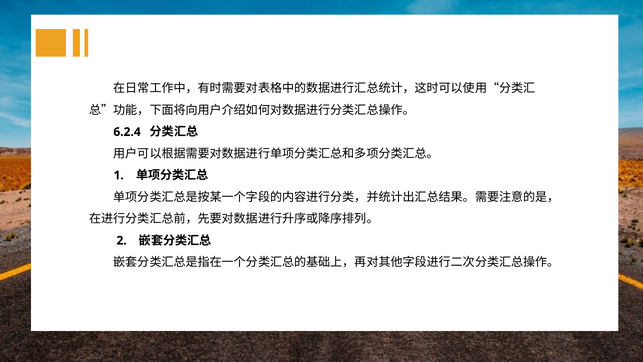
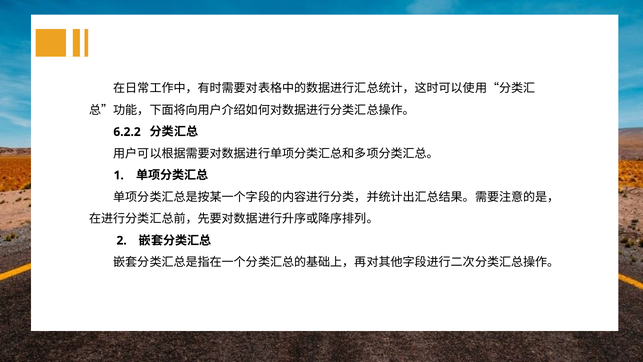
6.2.4: 6.2.4 -> 6.2.2
